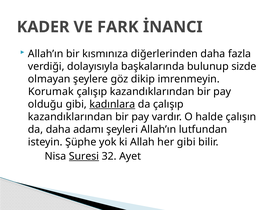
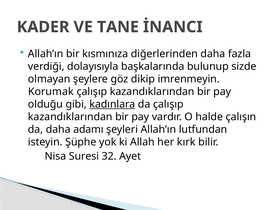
FARK: FARK -> TANE
her gibi: gibi -> kırk
Suresi underline: present -> none
